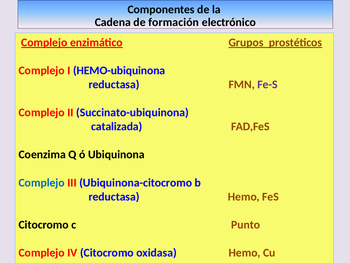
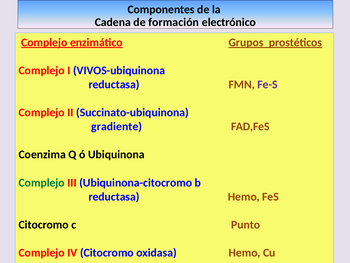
HEMO-ubiquinona: HEMO-ubiquinona -> VIVOS-ubiquinona
catalizada: catalizada -> gradiente
Complejo at (42, 182) colour: blue -> green
